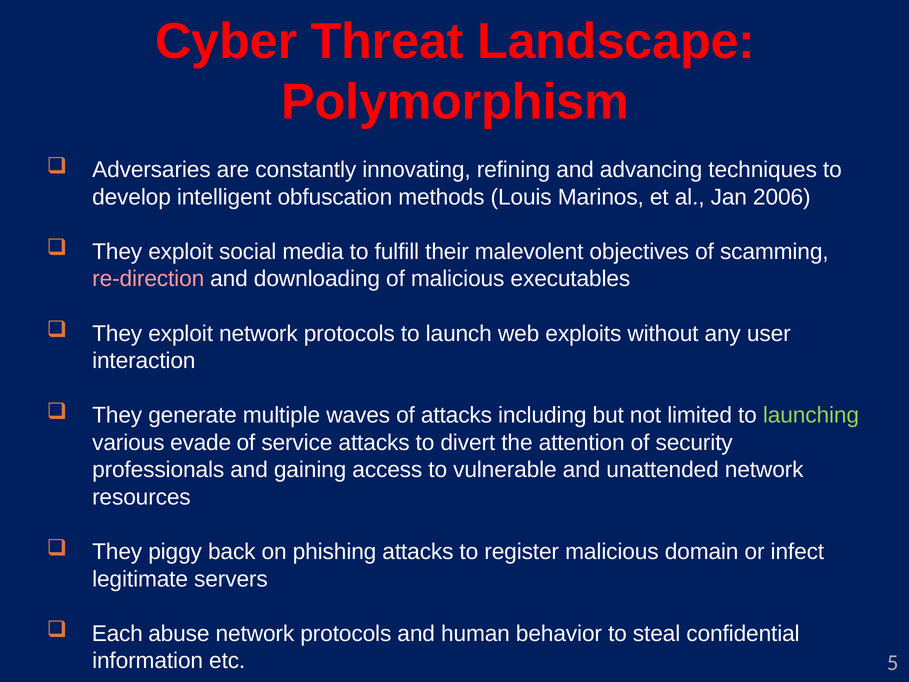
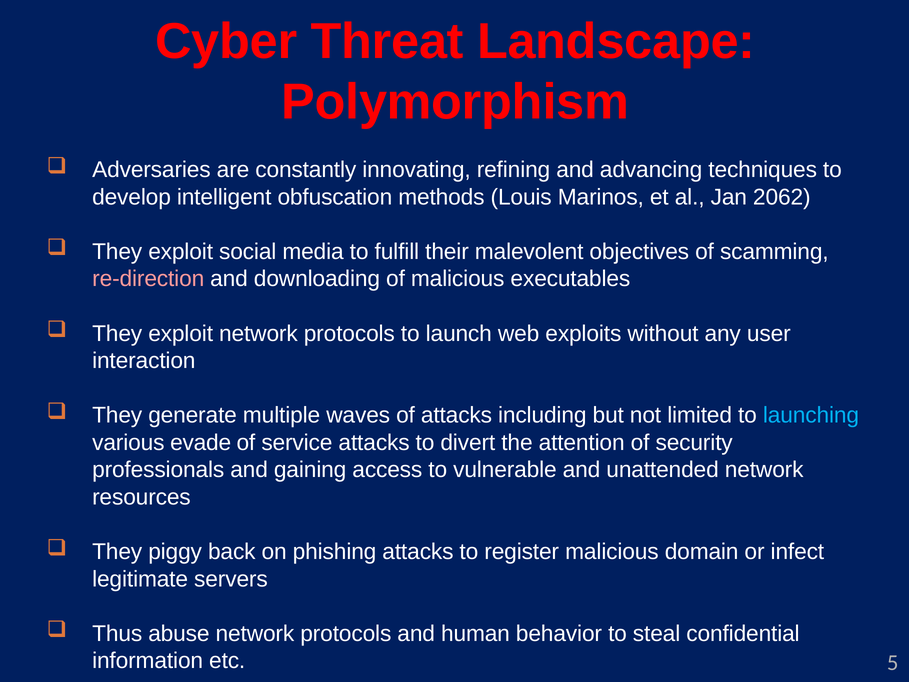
2006: 2006 -> 2062
launching colour: light green -> light blue
Each: Each -> Thus
